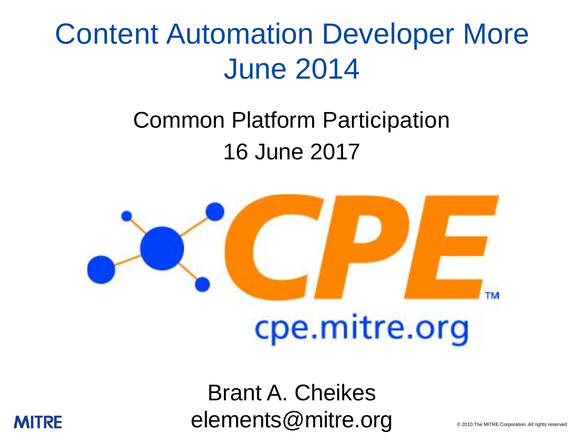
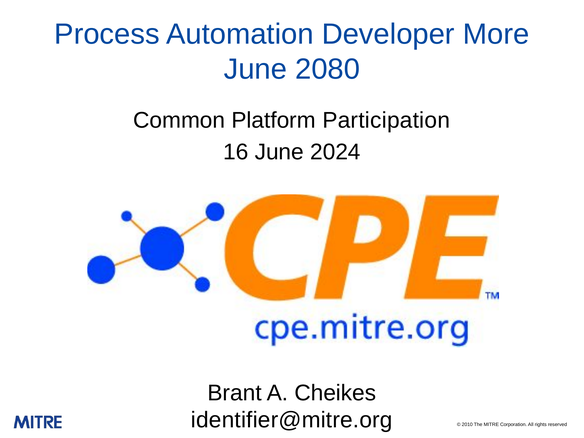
Content: Content -> Process
2014: 2014 -> 2080
2017: 2017 -> 2024
elements@mitre.org: elements@mitre.org -> identifier@mitre.org
